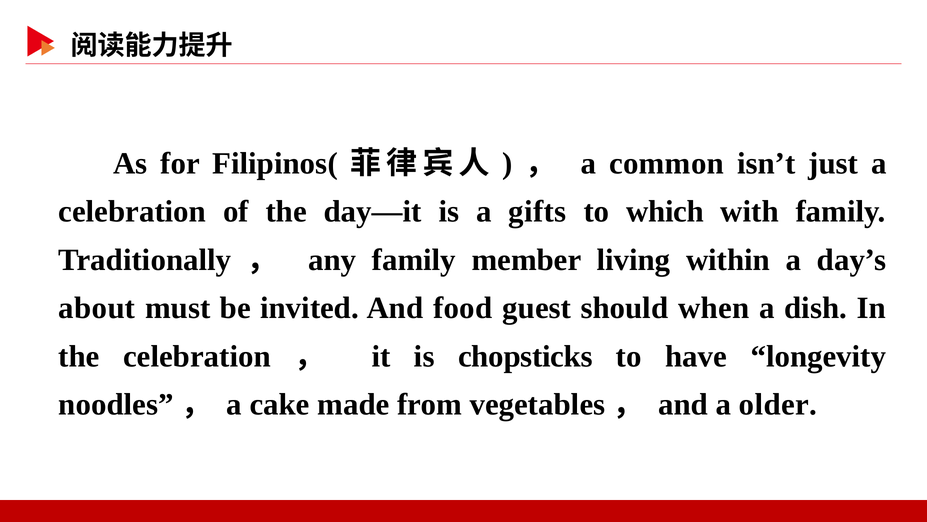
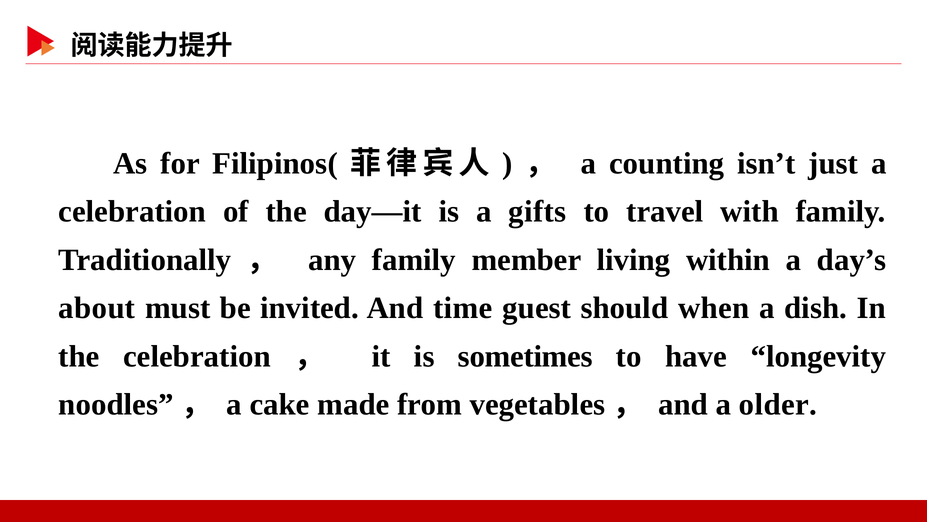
common: common -> counting
which: which -> travel
food: food -> time
chopsticks: chopsticks -> sometimes
